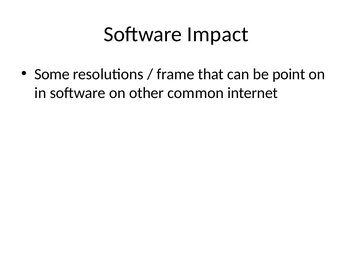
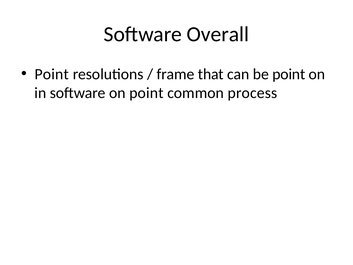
Impact: Impact -> Overall
Some at (52, 74): Some -> Point
on other: other -> point
internet: internet -> process
